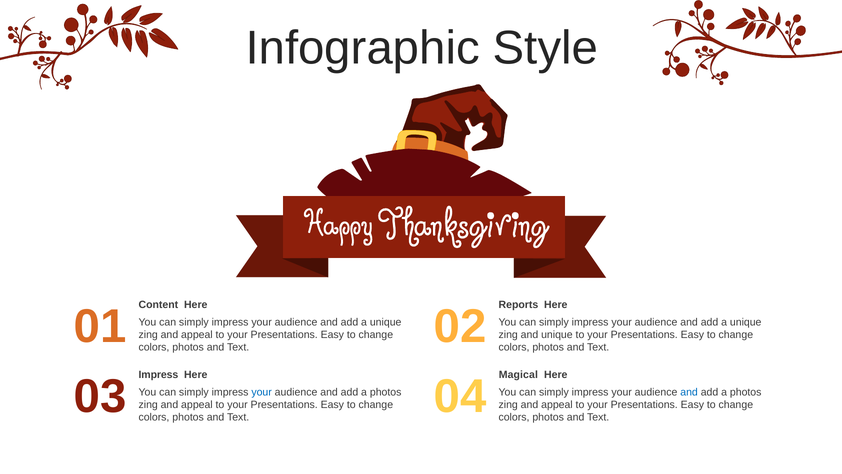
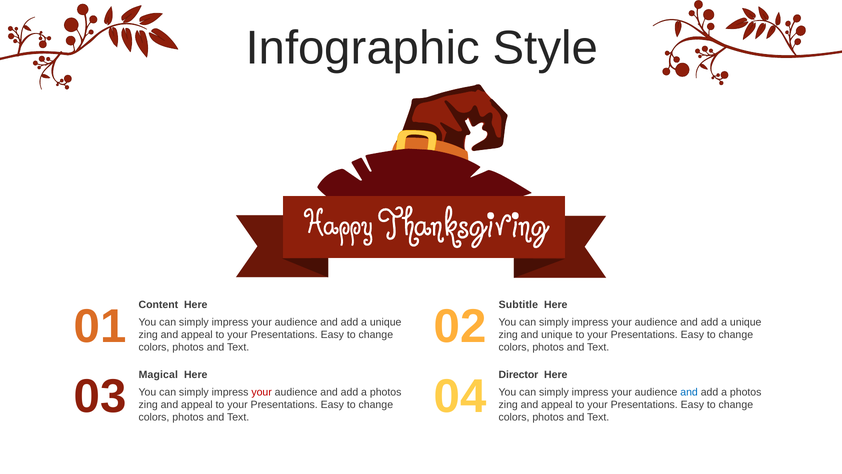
Reports: Reports -> Subtitle
Impress at (158, 374): Impress -> Magical
Magical: Magical -> Director
your at (262, 392) colour: blue -> red
